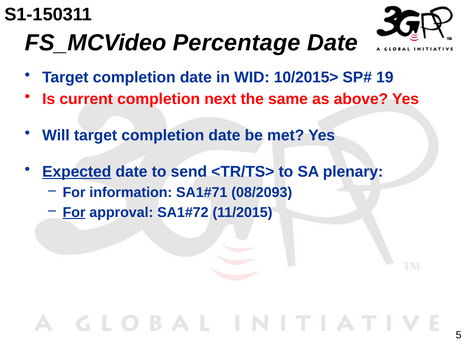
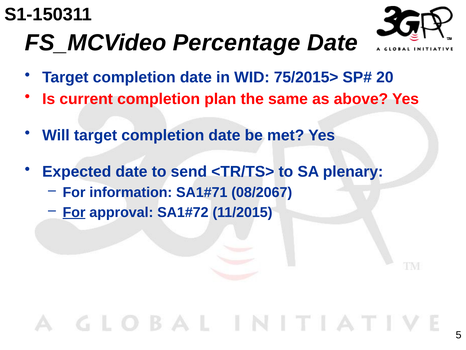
10/2015>: 10/2015> -> 75/2015>
19: 19 -> 20
next: next -> plan
Expected underline: present -> none
08/2093: 08/2093 -> 08/2067
